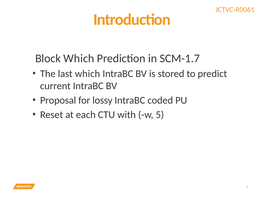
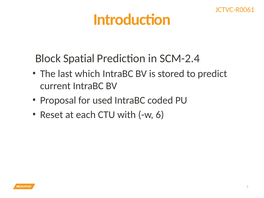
Which at (79, 59): Which -> Spatial
SCM-1.7: SCM-1.7 -> SCM-2.4
lossy: lossy -> used
5: 5 -> 6
